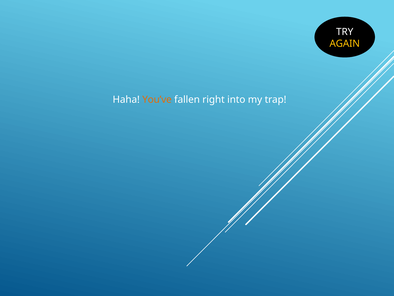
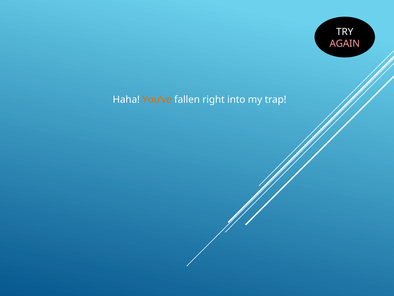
AGAIN colour: yellow -> pink
